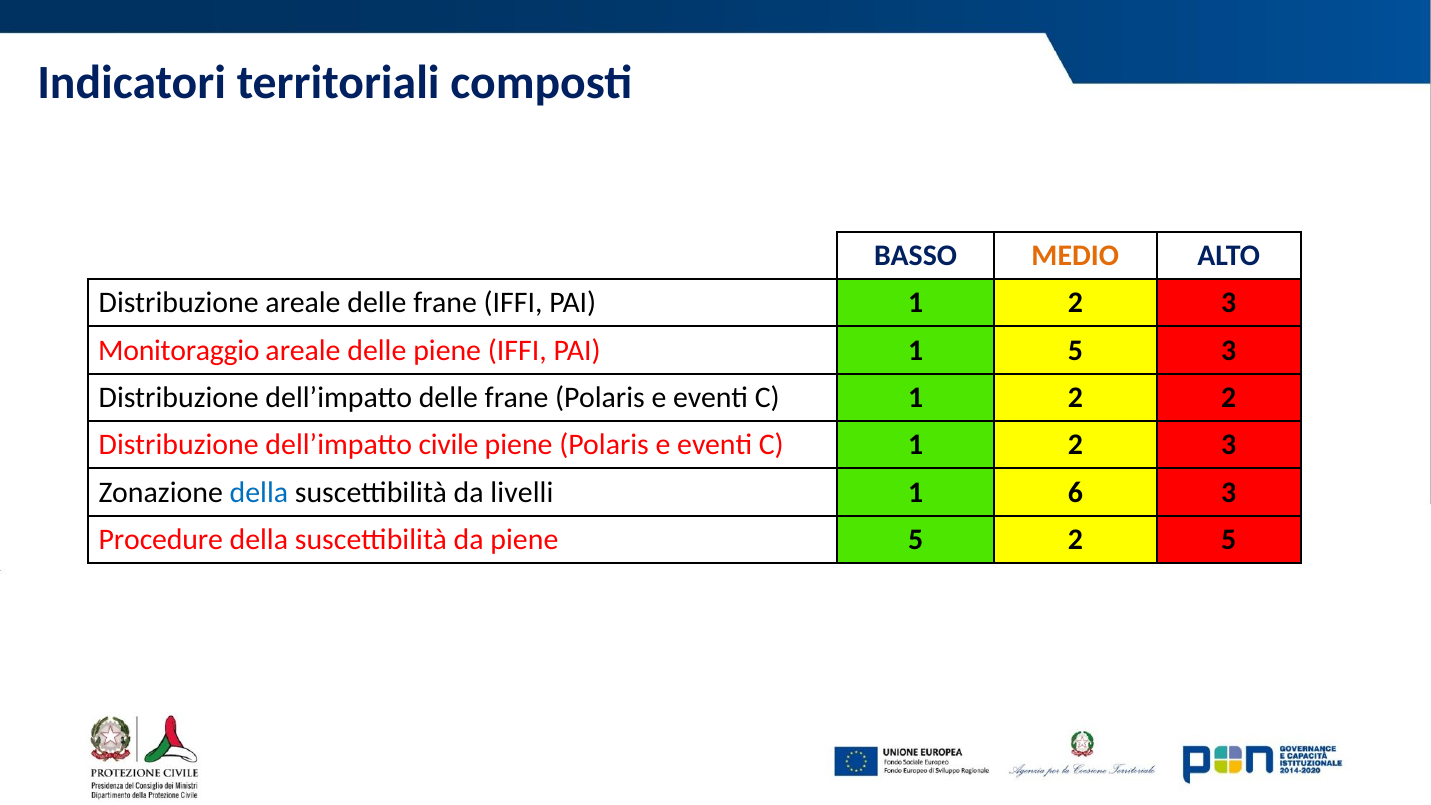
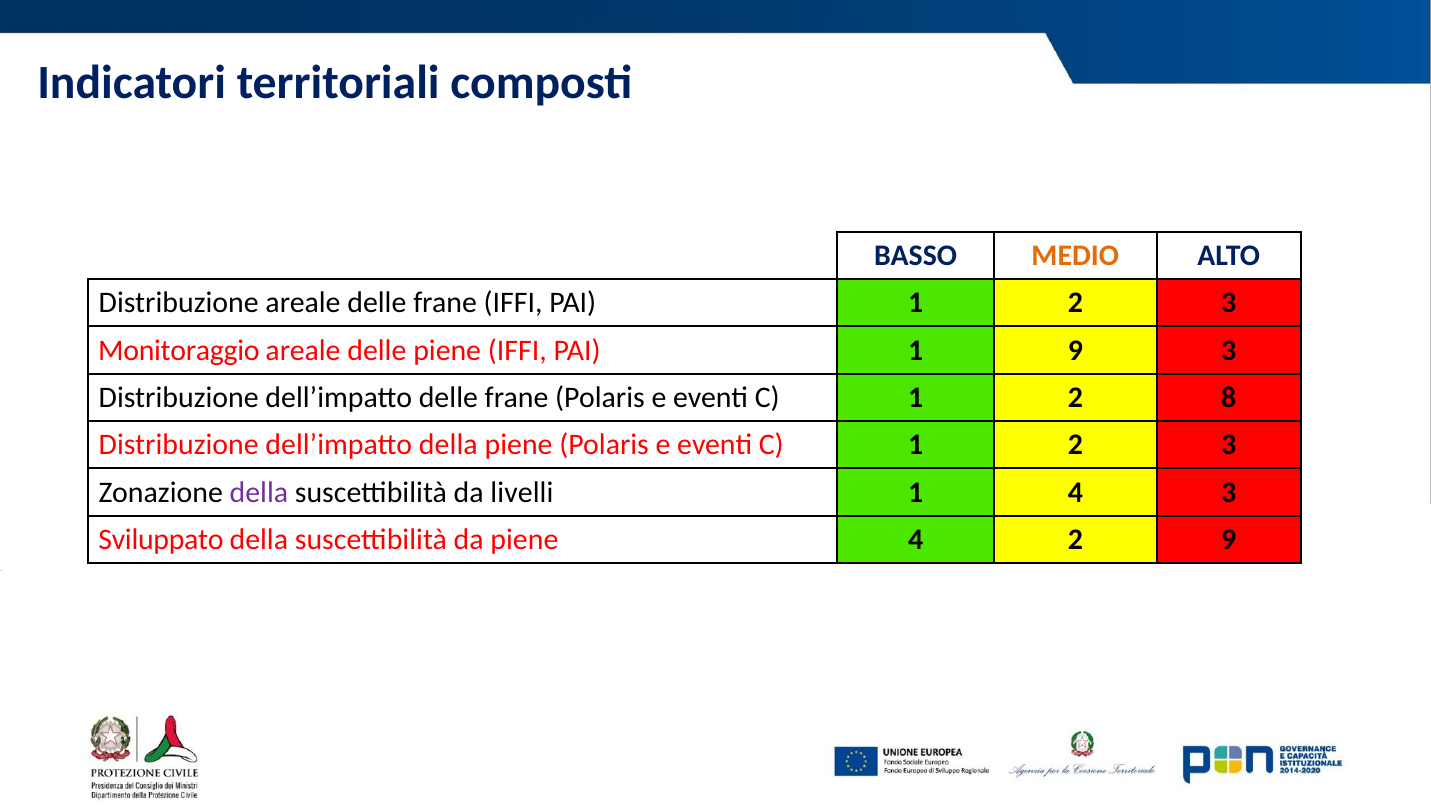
1 5: 5 -> 9
2 2: 2 -> 8
dell’impatto civile: civile -> della
della at (259, 492) colour: blue -> purple
1 6: 6 -> 4
Procedure: Procedure -> Sviluppato
piene 5: 5 -> 4
2 5: 5 -> 9
